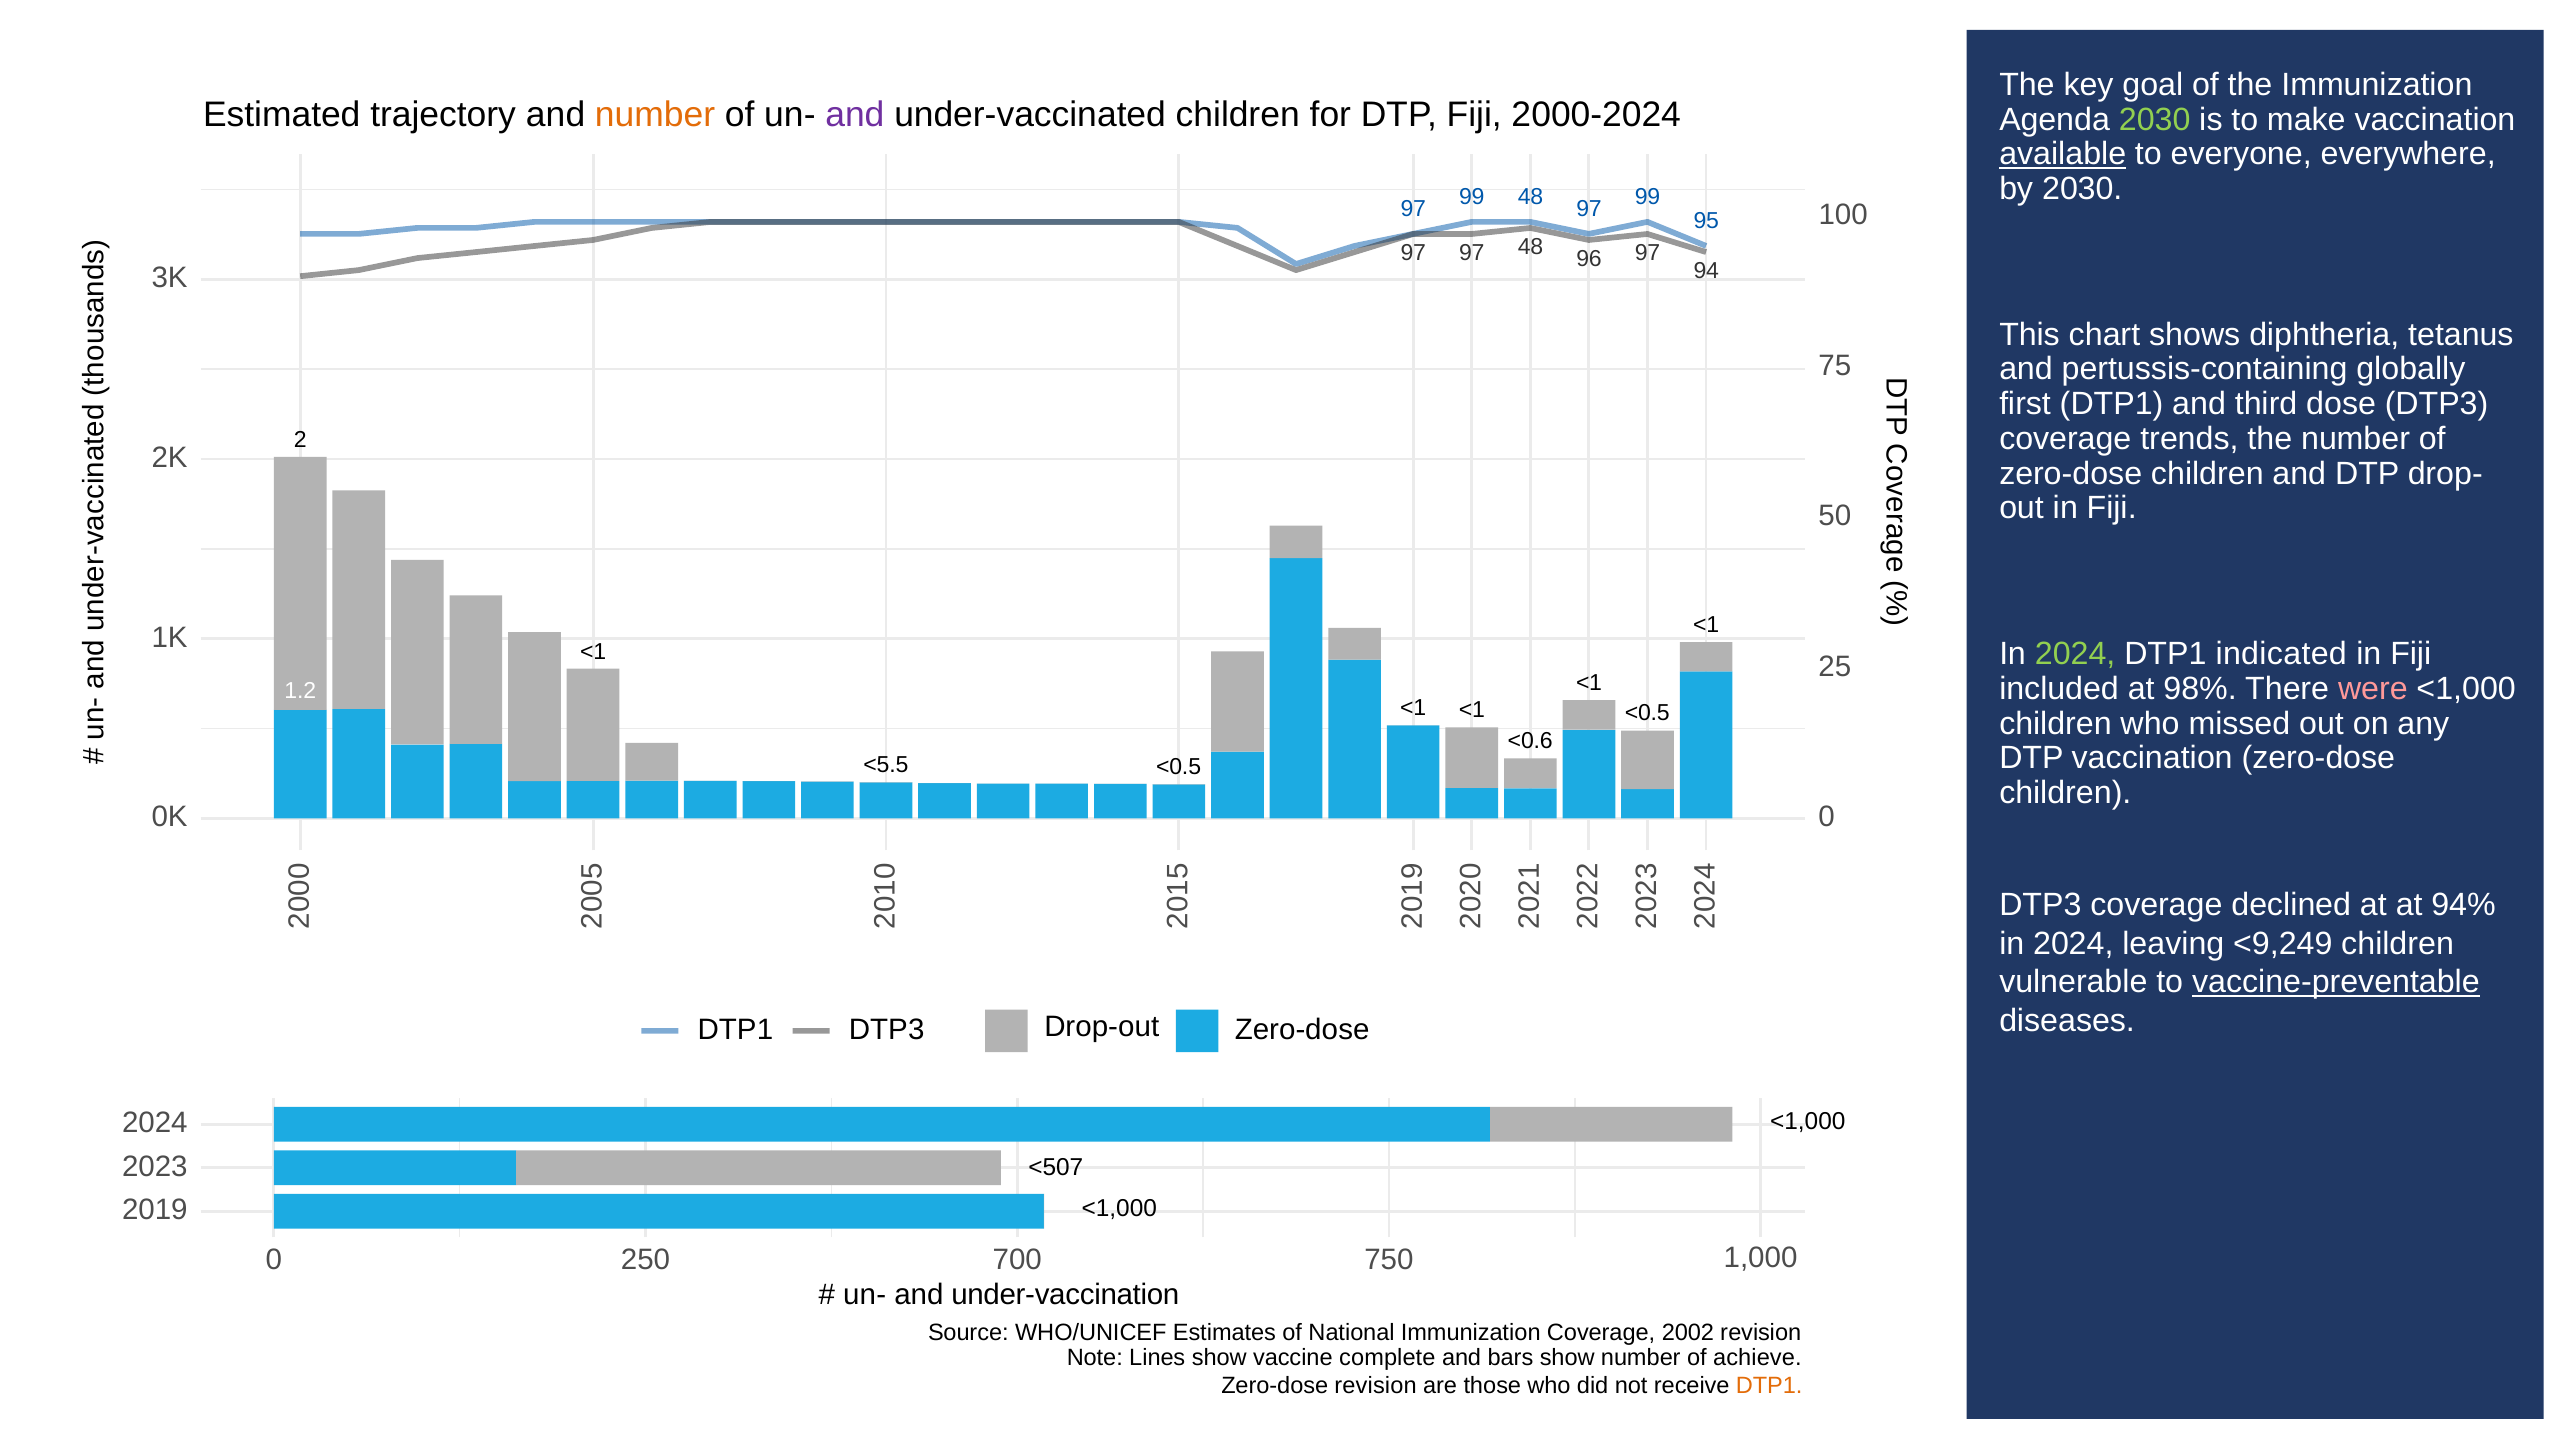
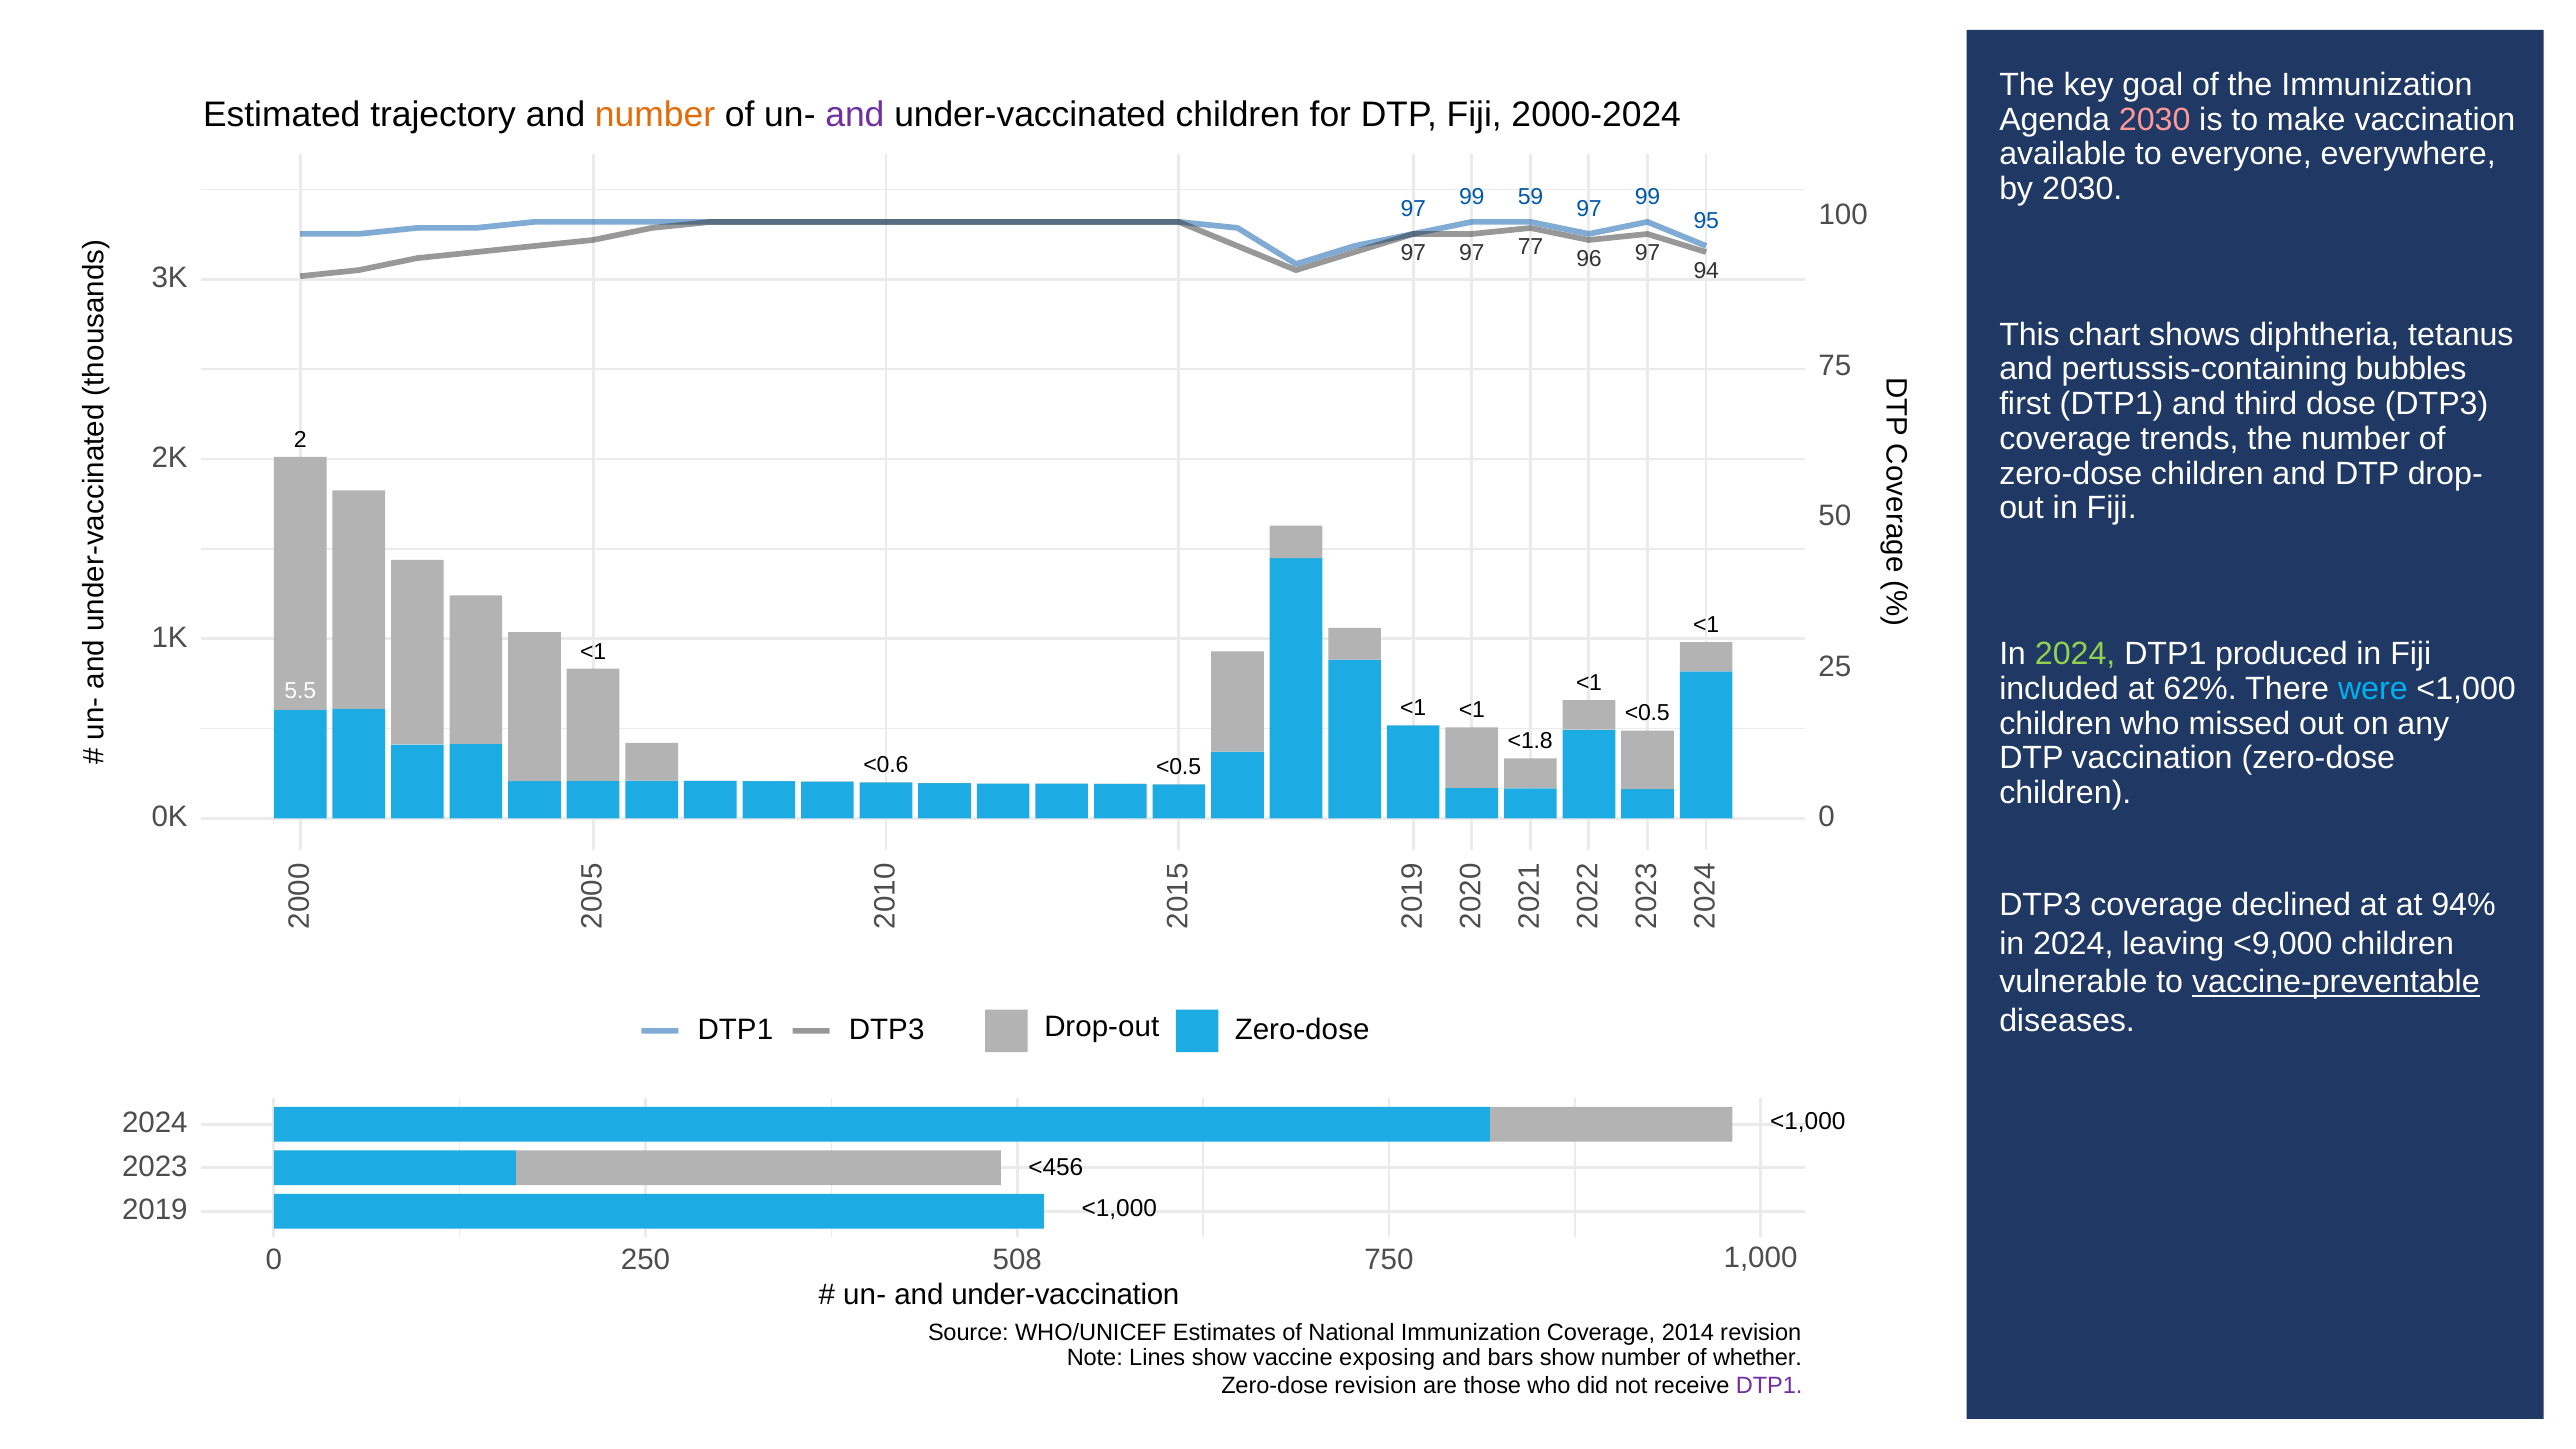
2030 at (2155, 119) colour: light green -> pink
available underline: present -> none
99 48: 48 -> 59
97 48: 48 -> 77
globally: globally -> bubbles
indicated: indicated -> produced
98%: 98% -> 62%
were colour: pink -> light blue
1.2: 1.2 -> 5.5
<0.6: <0.6 -> <1.8
<5.5: <5.5 -> <0.6
<9,249: <9,249 -> <9,000
<507: <507 -> <456
700: 700 -> 508
2002: 2002 -> 2014
complete: complete -> exposing
achieve: achieve -> whether
DTP1 at (1769, 1386) colour: orange -> purple
